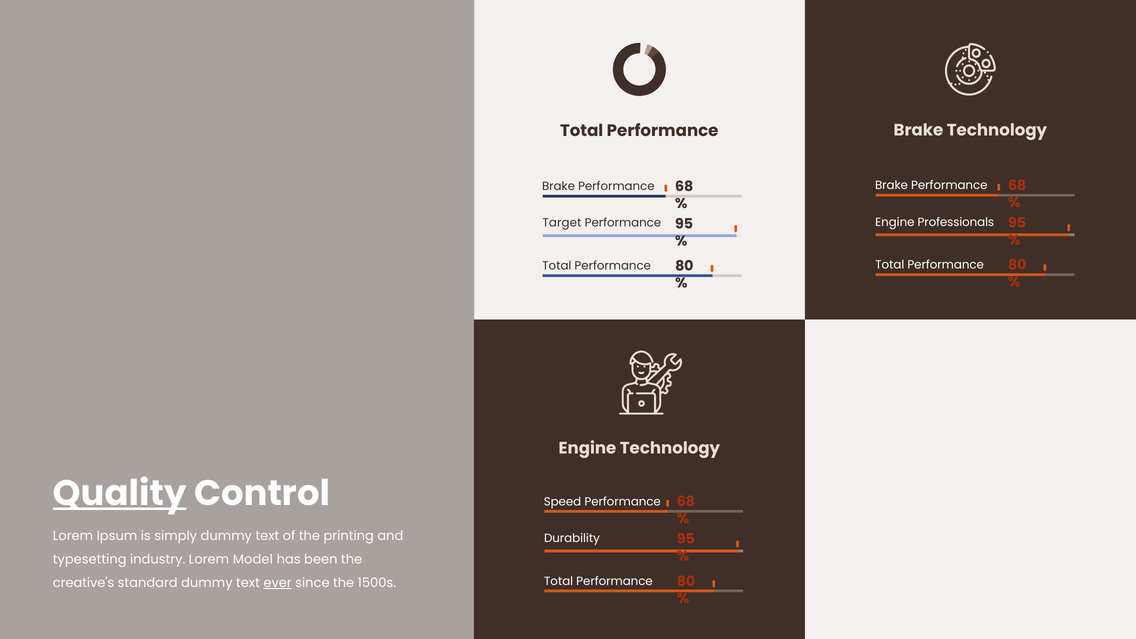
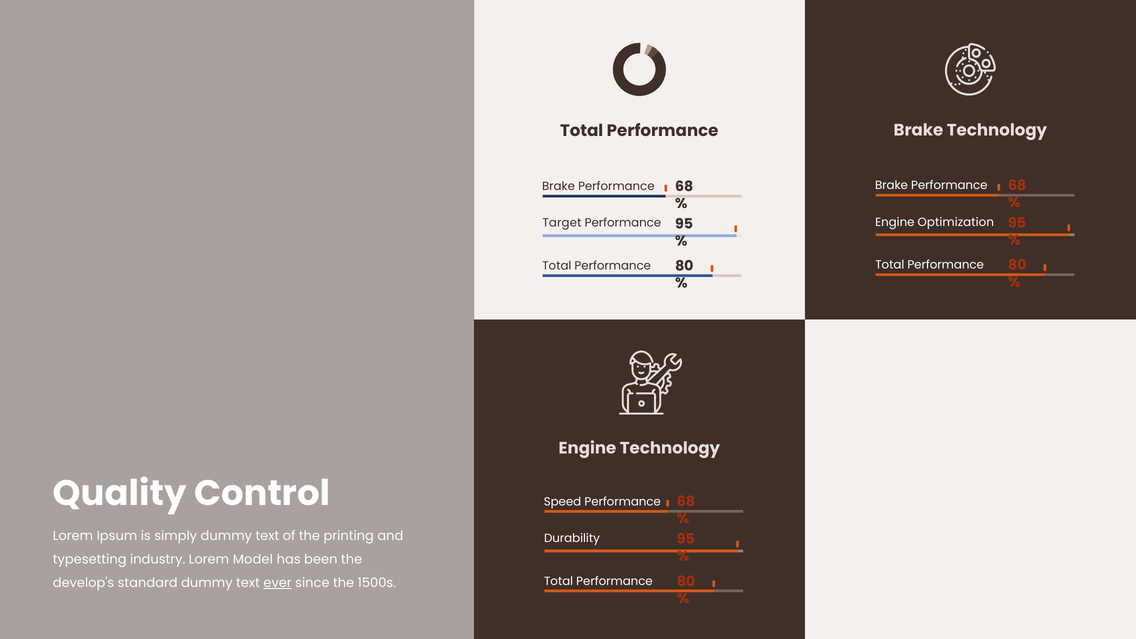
Professionals: Professionals -> Optimization
Quality underline: present -> none
creative's: creative's -> develop's
